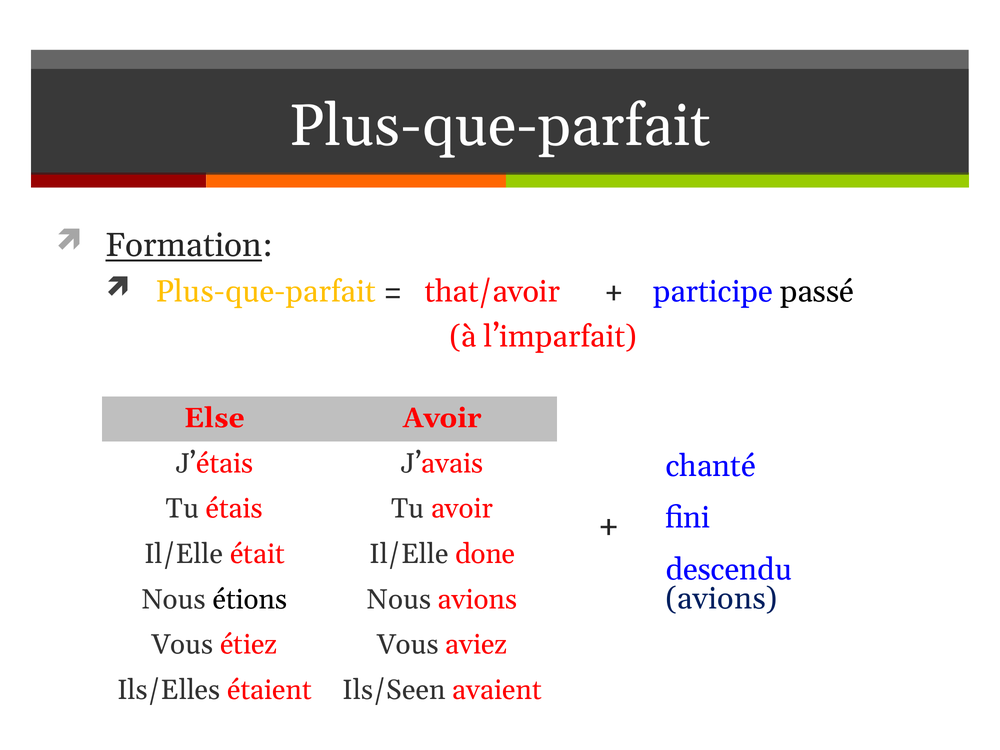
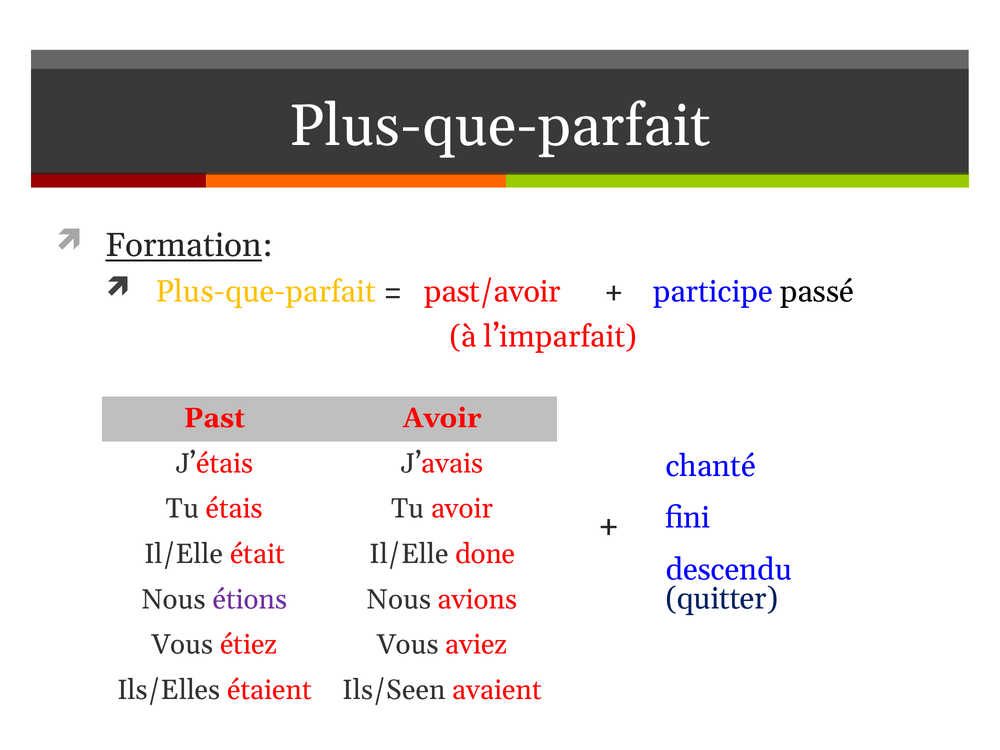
that/avoir: that/avoir -> past/avoir
Else: Else -> Past
avions at (721, 599): avions -> quitter
étions colour: black -> purple
